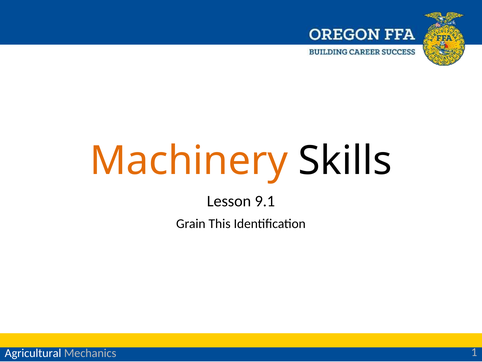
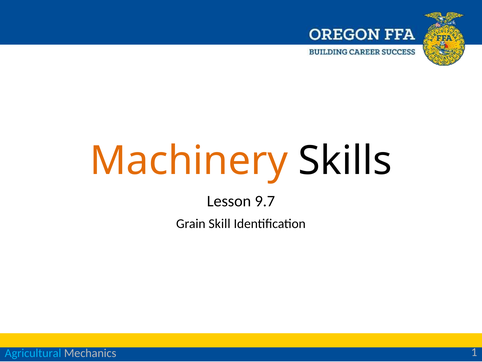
9.1: 9.1 -> 9.7
This: This -> Skill
Agricultural colour: white -> light blue
